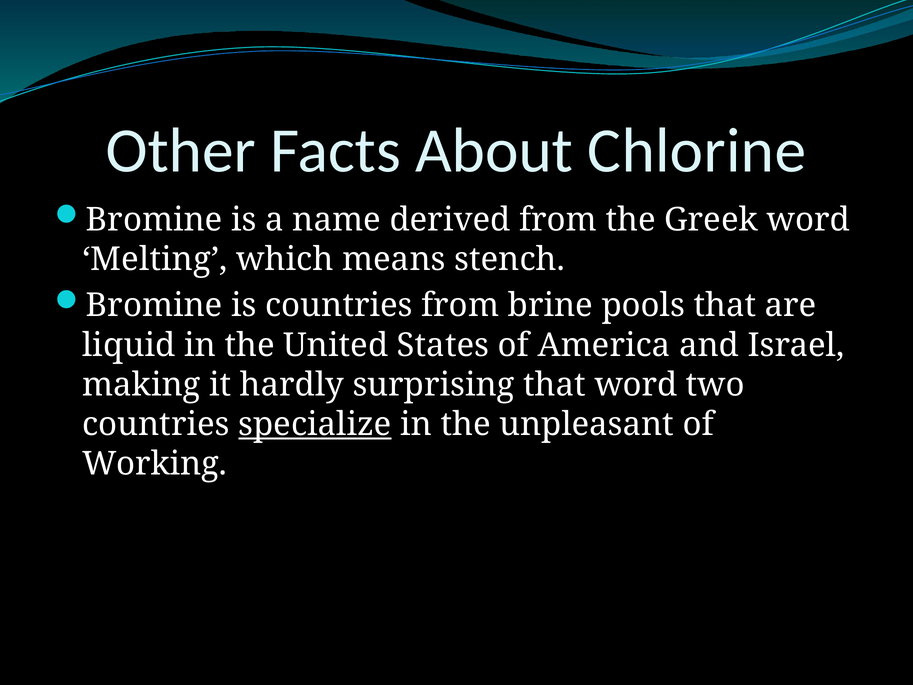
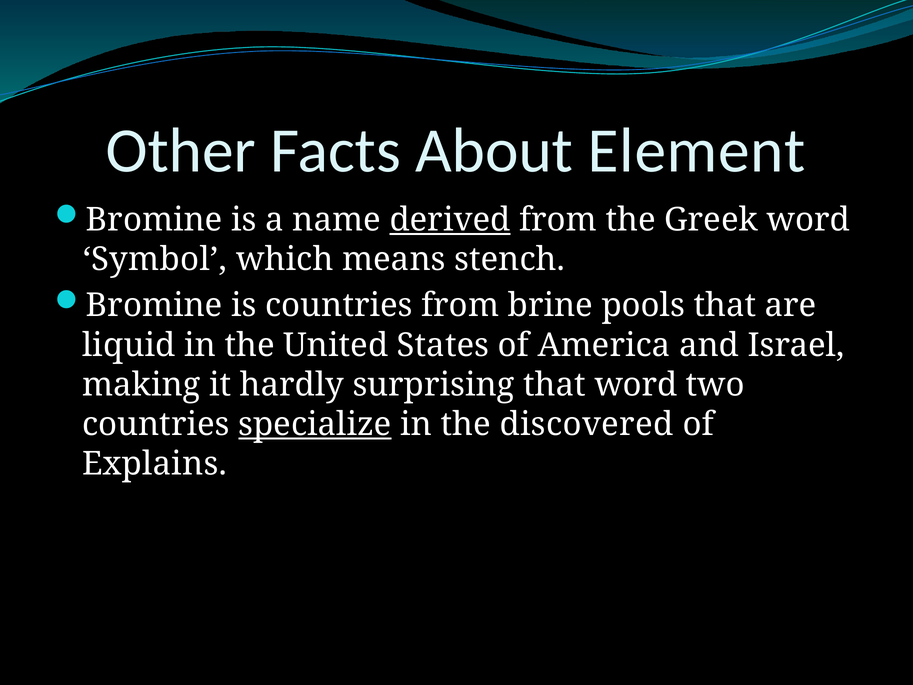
Chlorine: Chlorine -> Element
derived underline: none -> present
Melting: Melting -> Symbol
unpleasant: unpleasant -> discovered
Working: Working -> Explains
